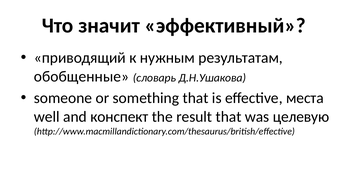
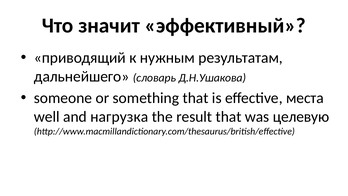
обобщенные: обобщенные -> дальнейшего
конспект: конспект -> нагрузка
